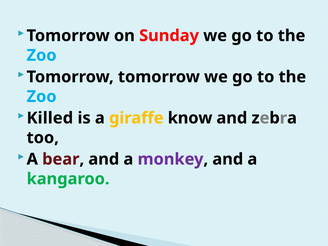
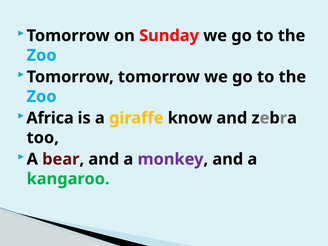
Killed: Killed -> Africa
